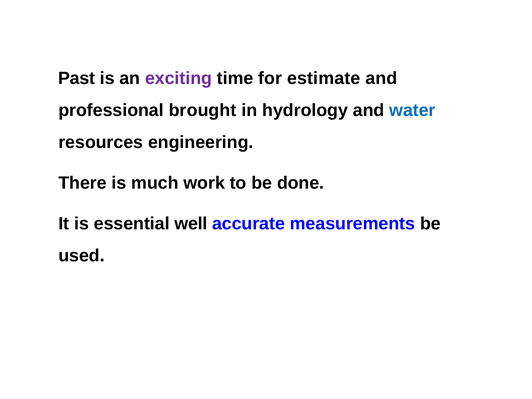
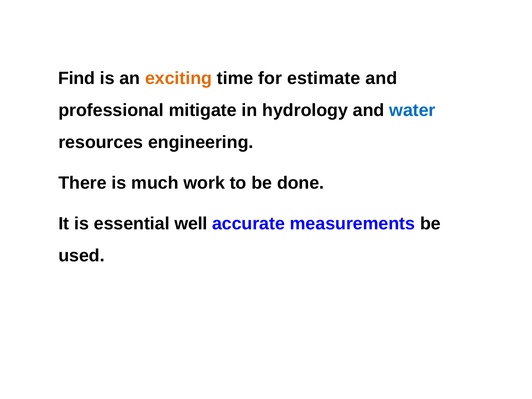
Past: Past -> Find
exciting colour: purple -> orange
brought: brought -> mitigate
